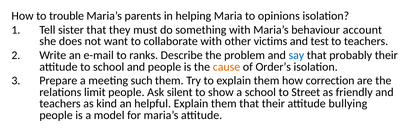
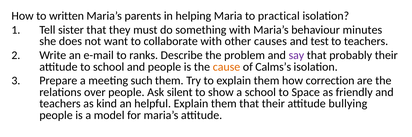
trouble: trouble -> written
opinions: opinions -> practical
account: account -> minutes
victims: victims -> causes
say colour: blue -> purple
Order’s: Order’s -> Calms’s
limit: limit -> over
Street: Street -> Space
